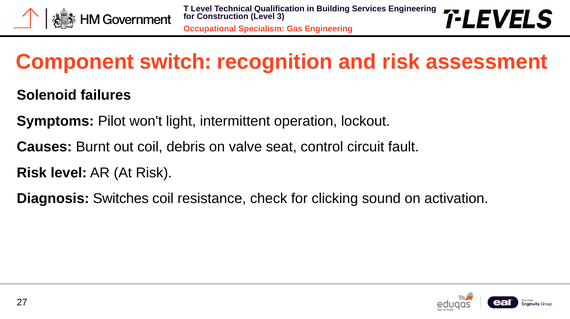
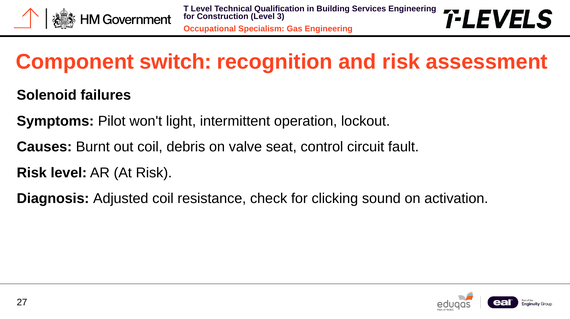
Switches: Switches -> Adjusted
